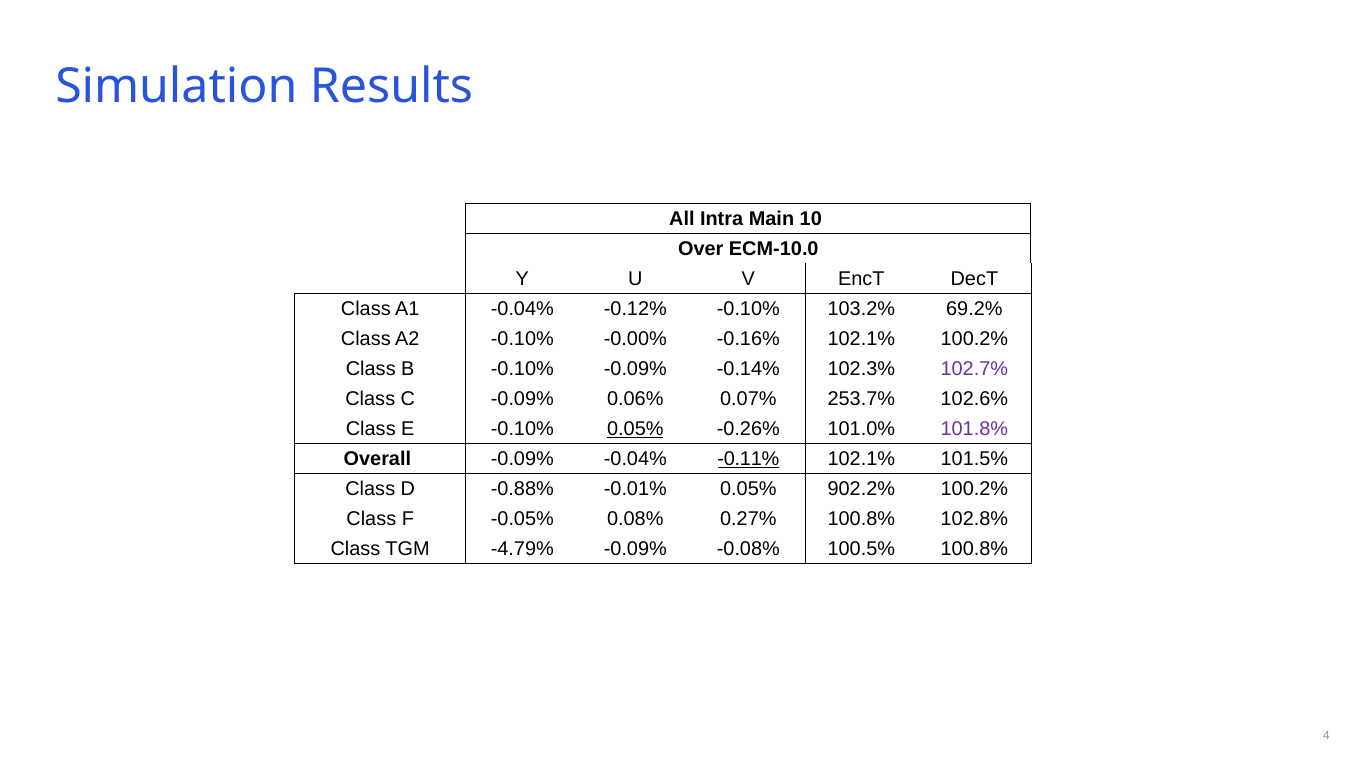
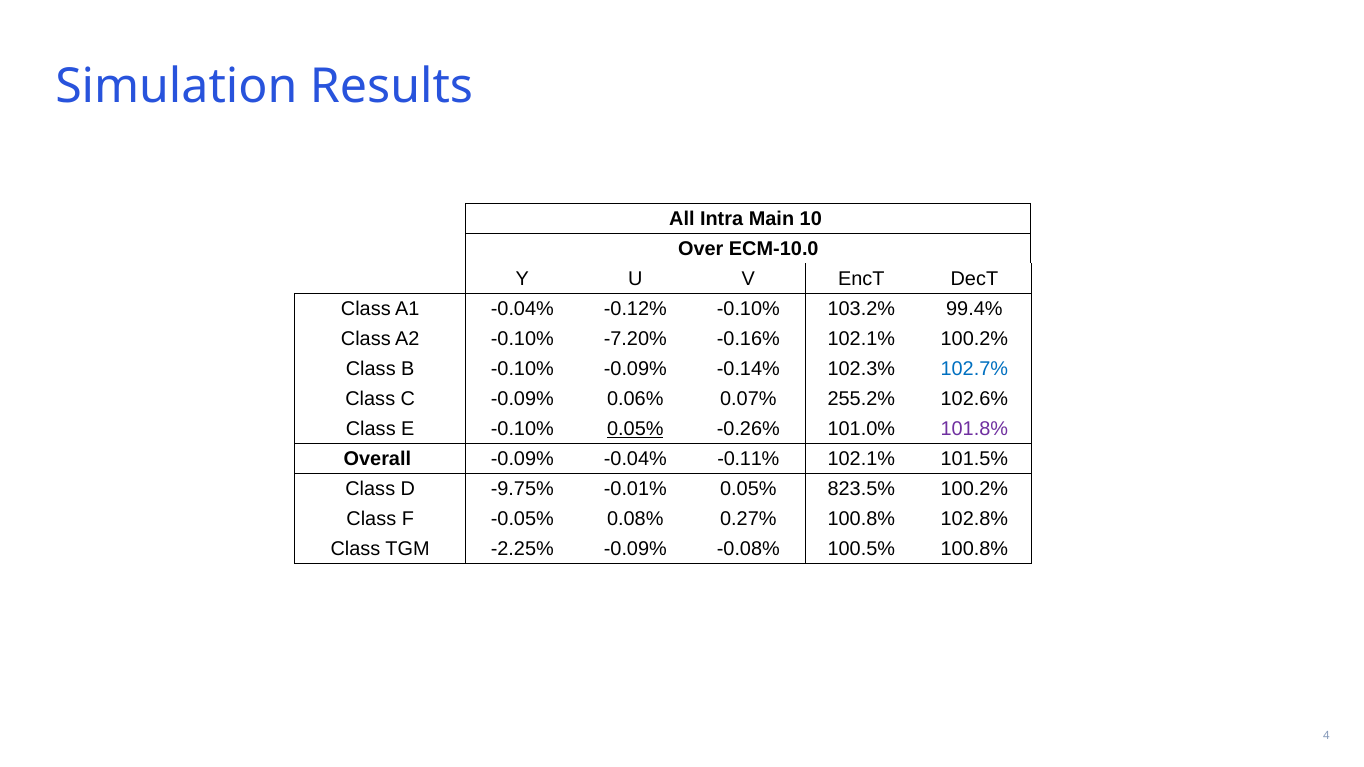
69.2%: 69.2% -> 99.4%
-0.00%: -0.00% -> -7.20%
102.7% colour: purple -> blue
253.7%: 253.7% -> 255.2%
-0.11% underline: present -> none
-0.88%: -0.88% -> -9.75%
902.2%: 902.2% -> 823.5%
-4.79%: -4.79% -> -2.25%
